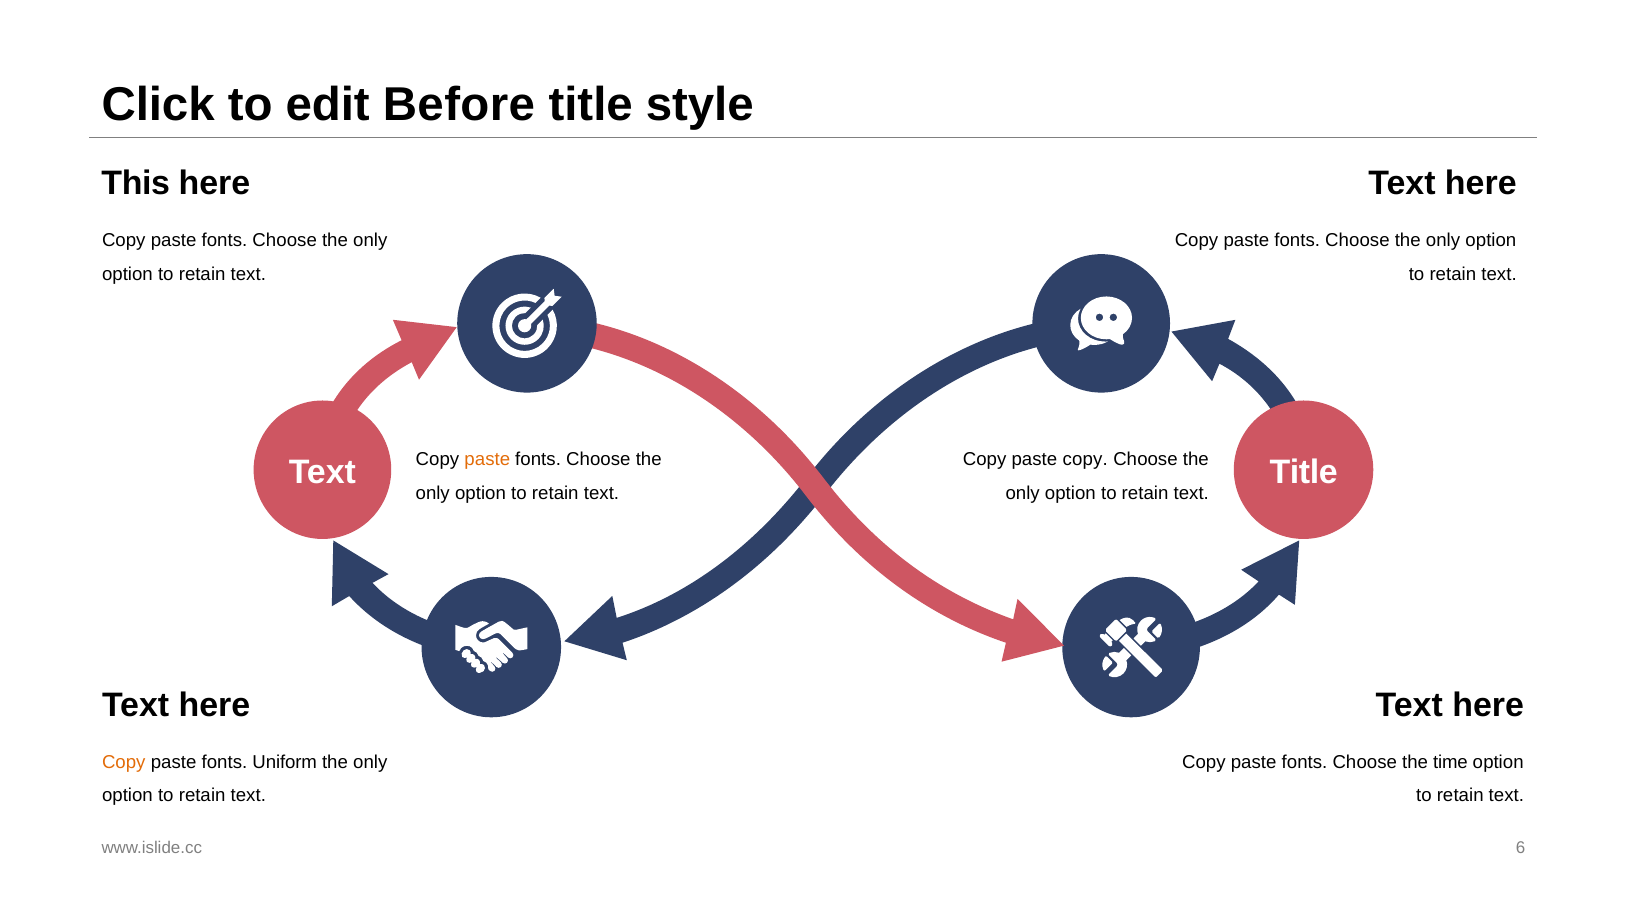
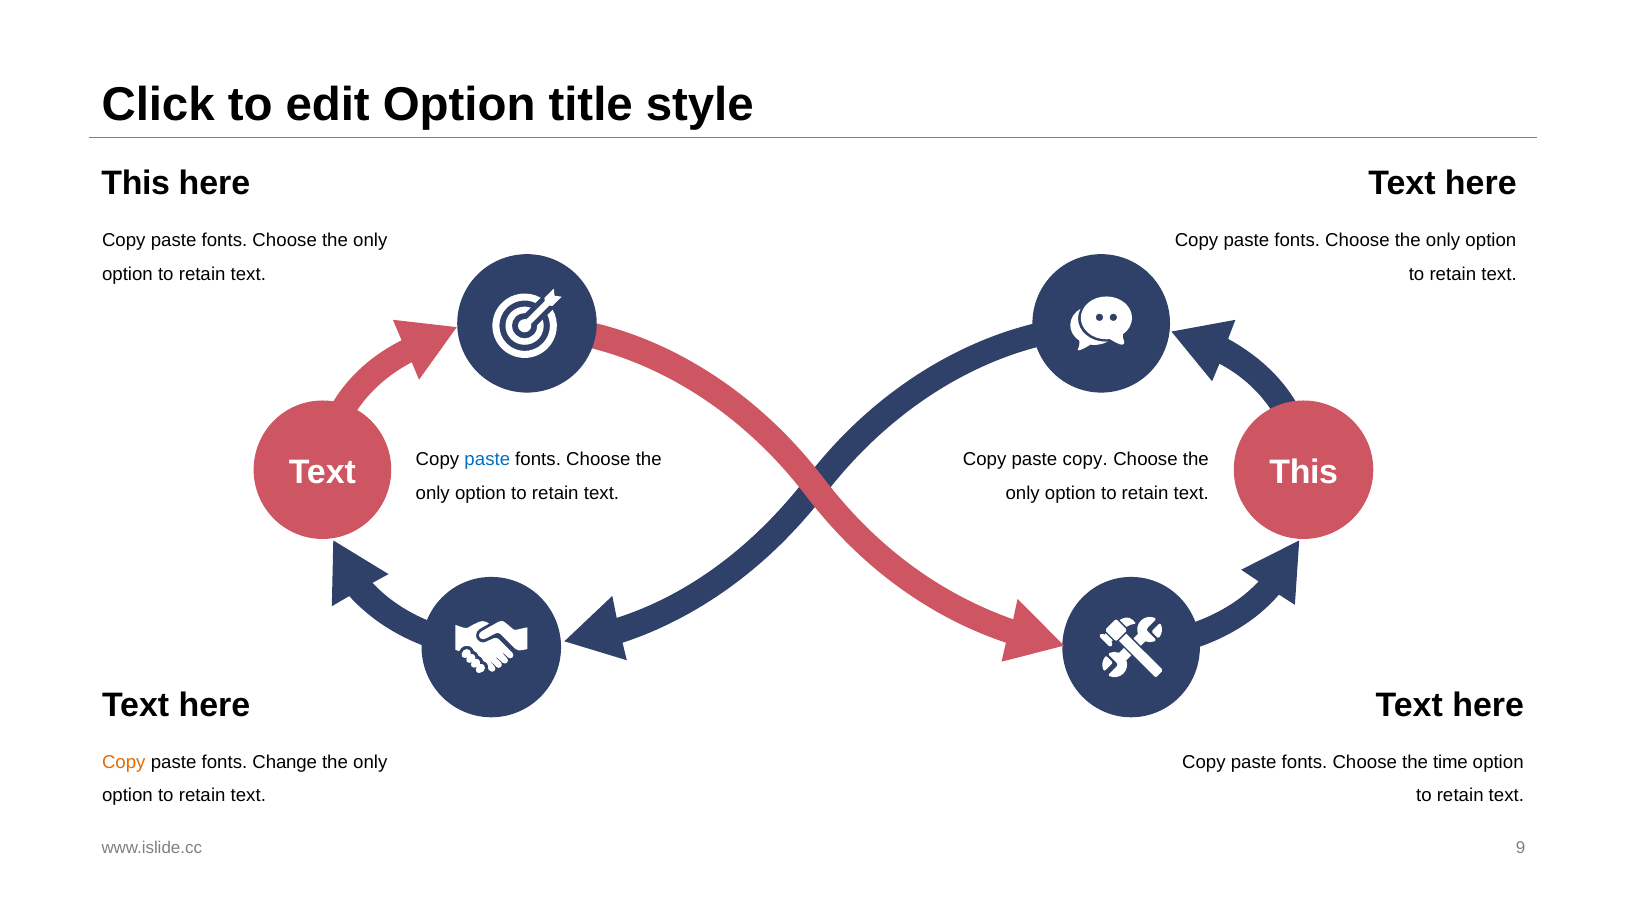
edit Before: Before -> Option
paste at (487, 460) colour: orange -> blue
Title at (1304, 472): Title -> This
Uniform: Uniform -> Change
6: 6 -> 9
